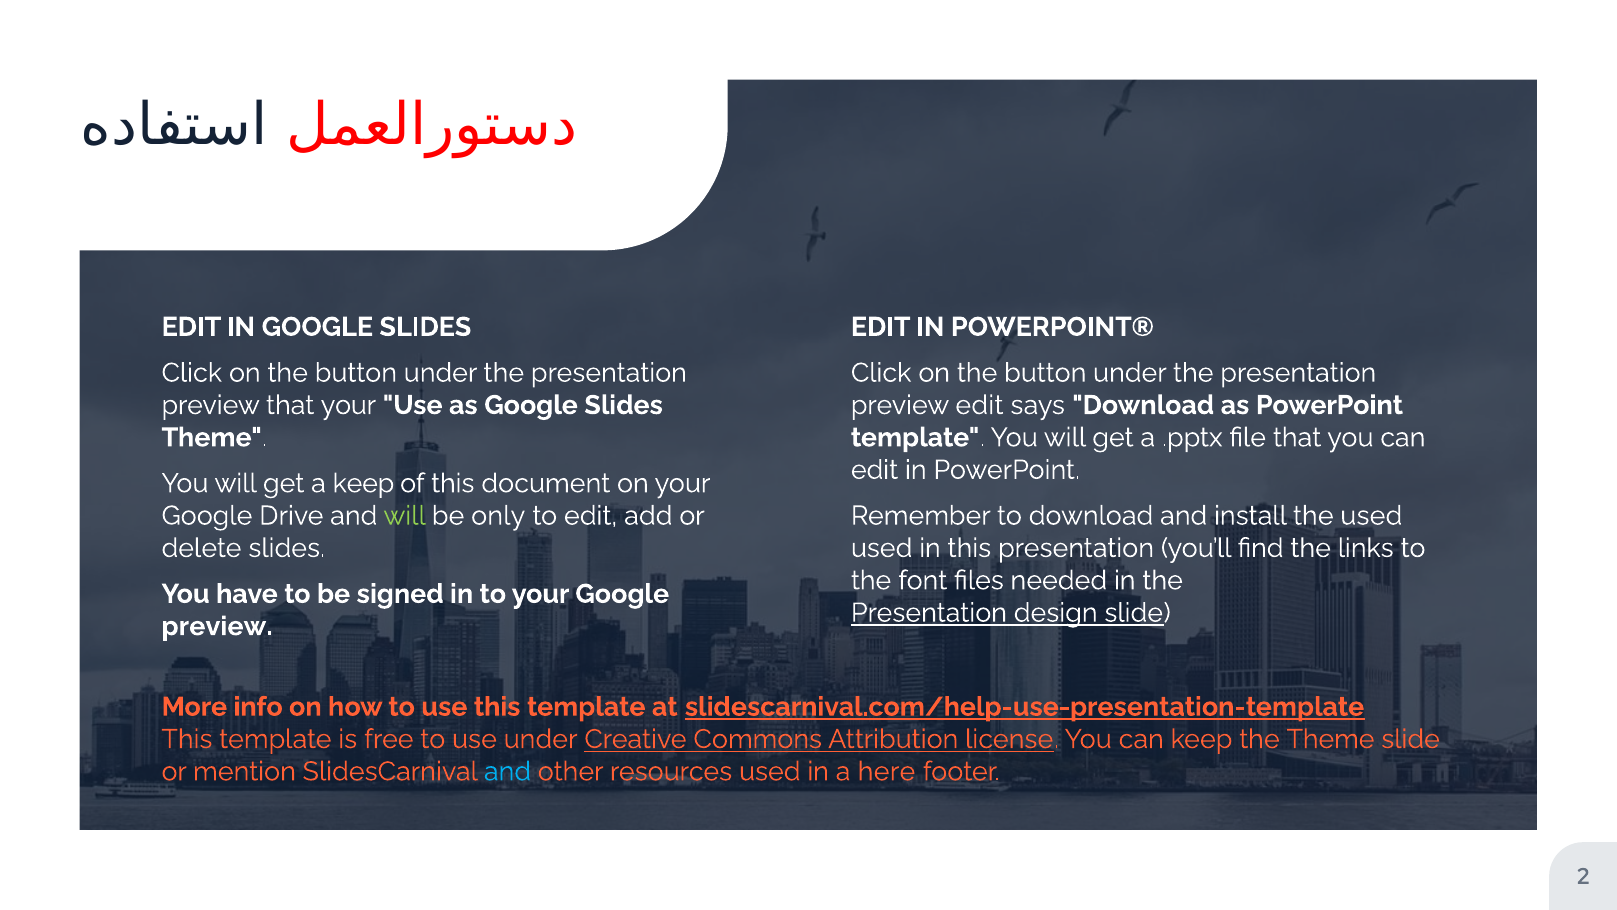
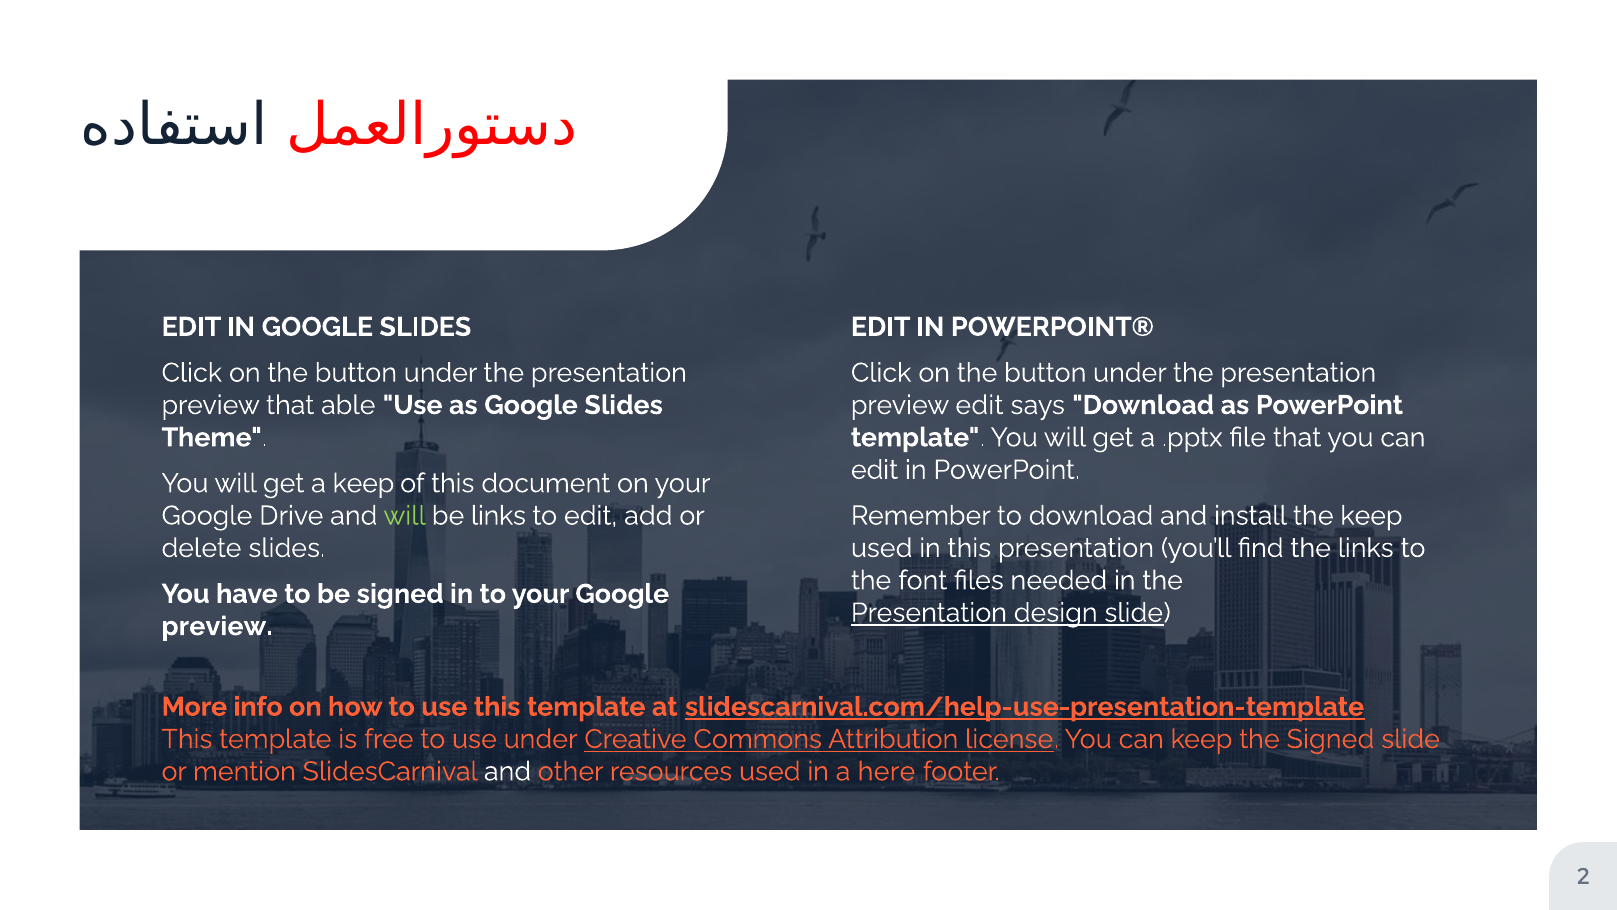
that your: your -> able
be only: only -> links
the used: used -> keep
the Theme: Theme -> Signed
and at (508, 771) colour: light blue -> white
